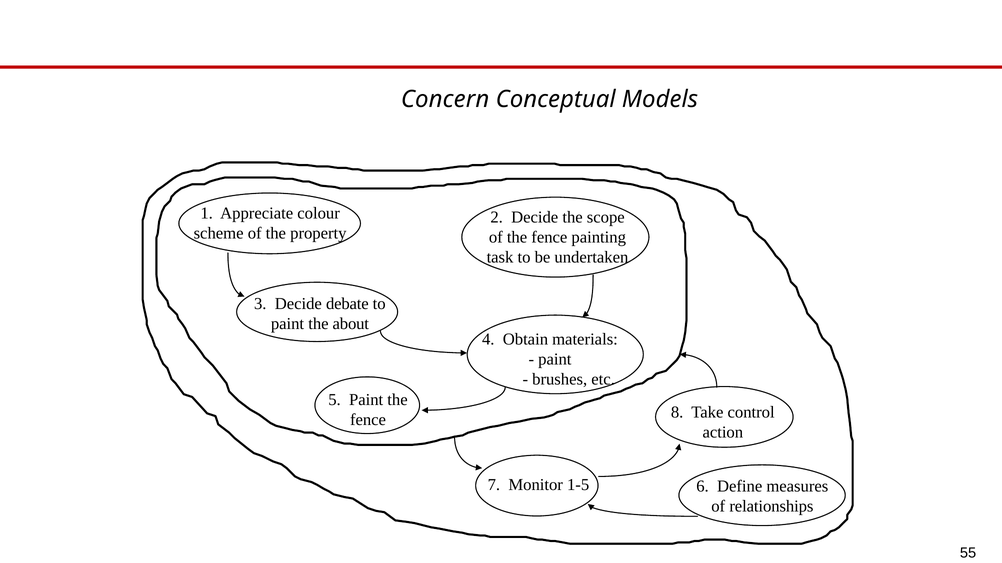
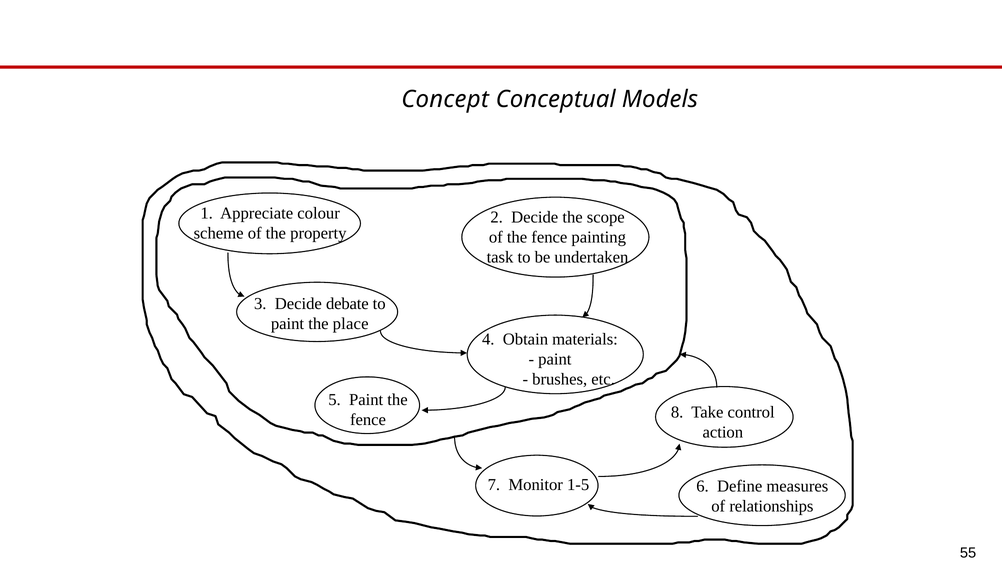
Concern: Concern -> Concept
about: about -> place
